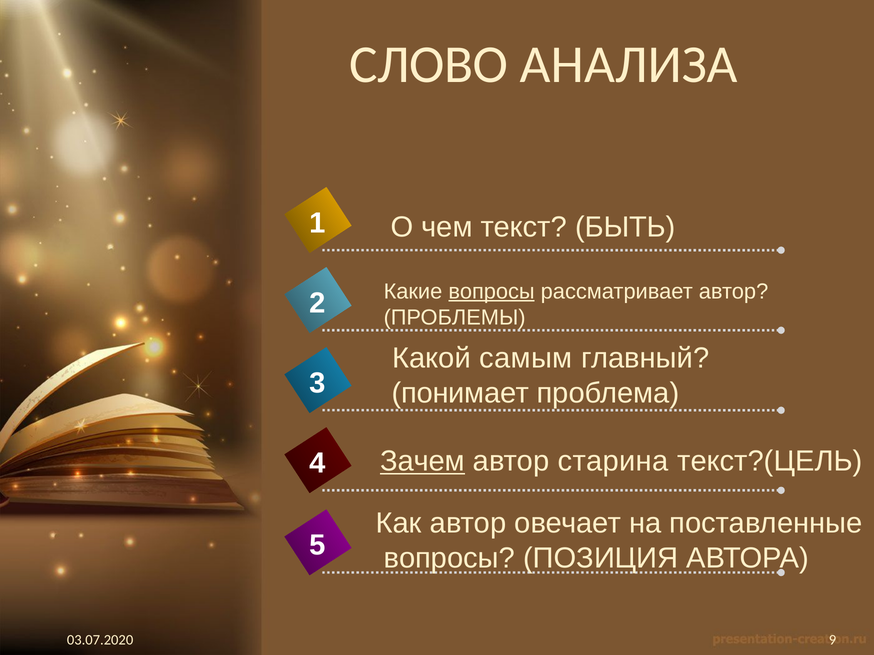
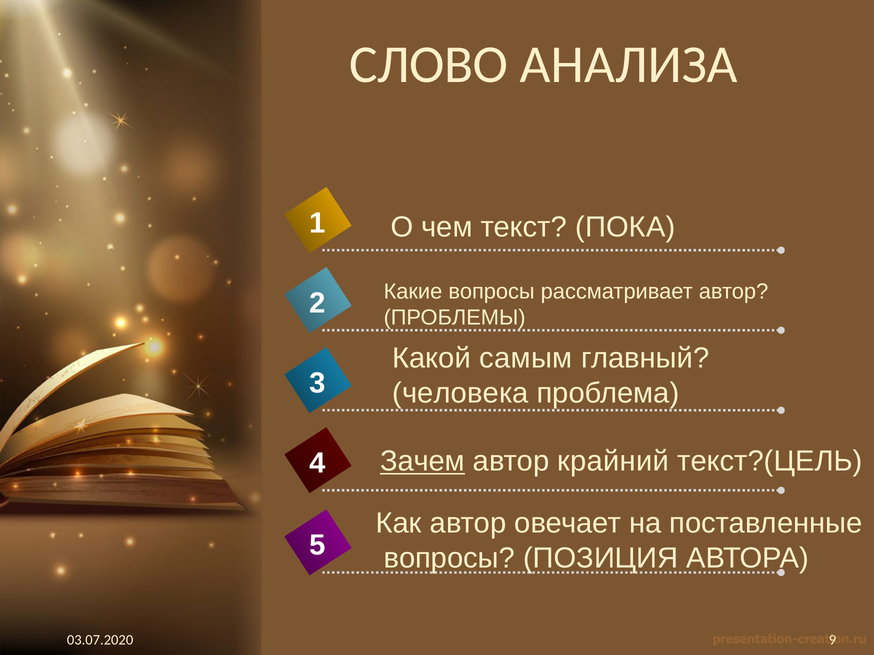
БЫТЬ: БЫТЬ -> ПОКА
вопросы at (492, 292) underline: present -> none
понимает: понимает -> человека
старина: старина -> крайний
